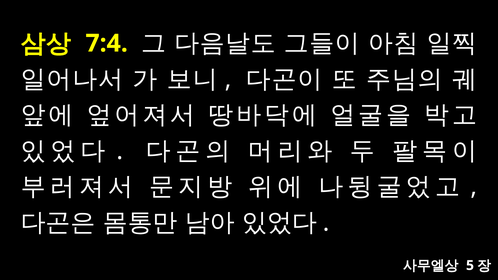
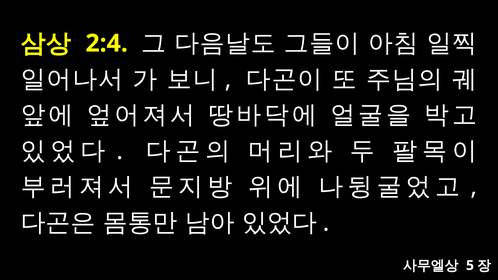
7:4: 7:4 -> 2:4
